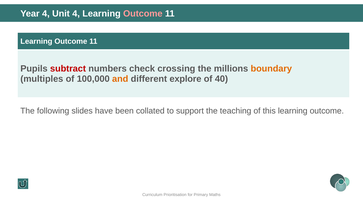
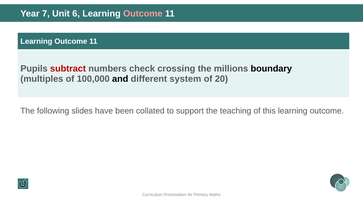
Year 4: 4 -> 7
Unit 4: 4 -> 6
boundary colour: orange -> black
and colour: orange -> black
explore: explore -> system
40: 40 -> 20
